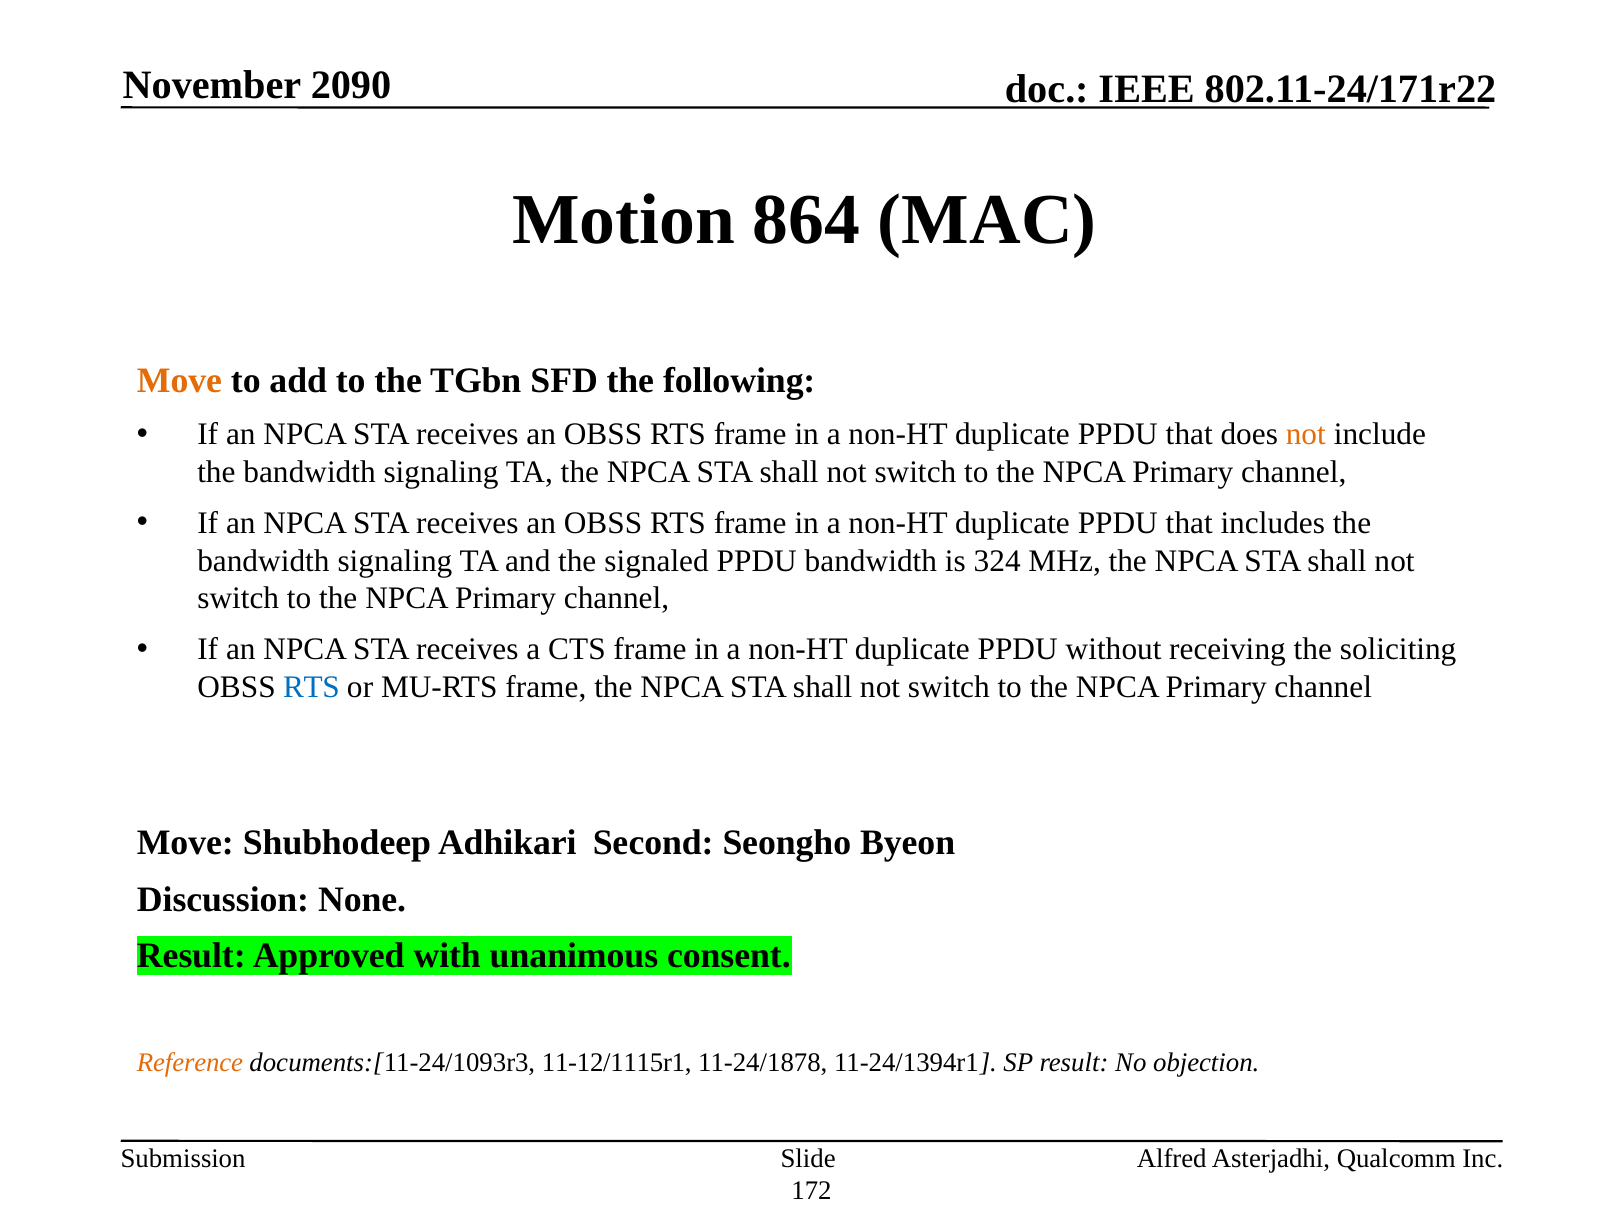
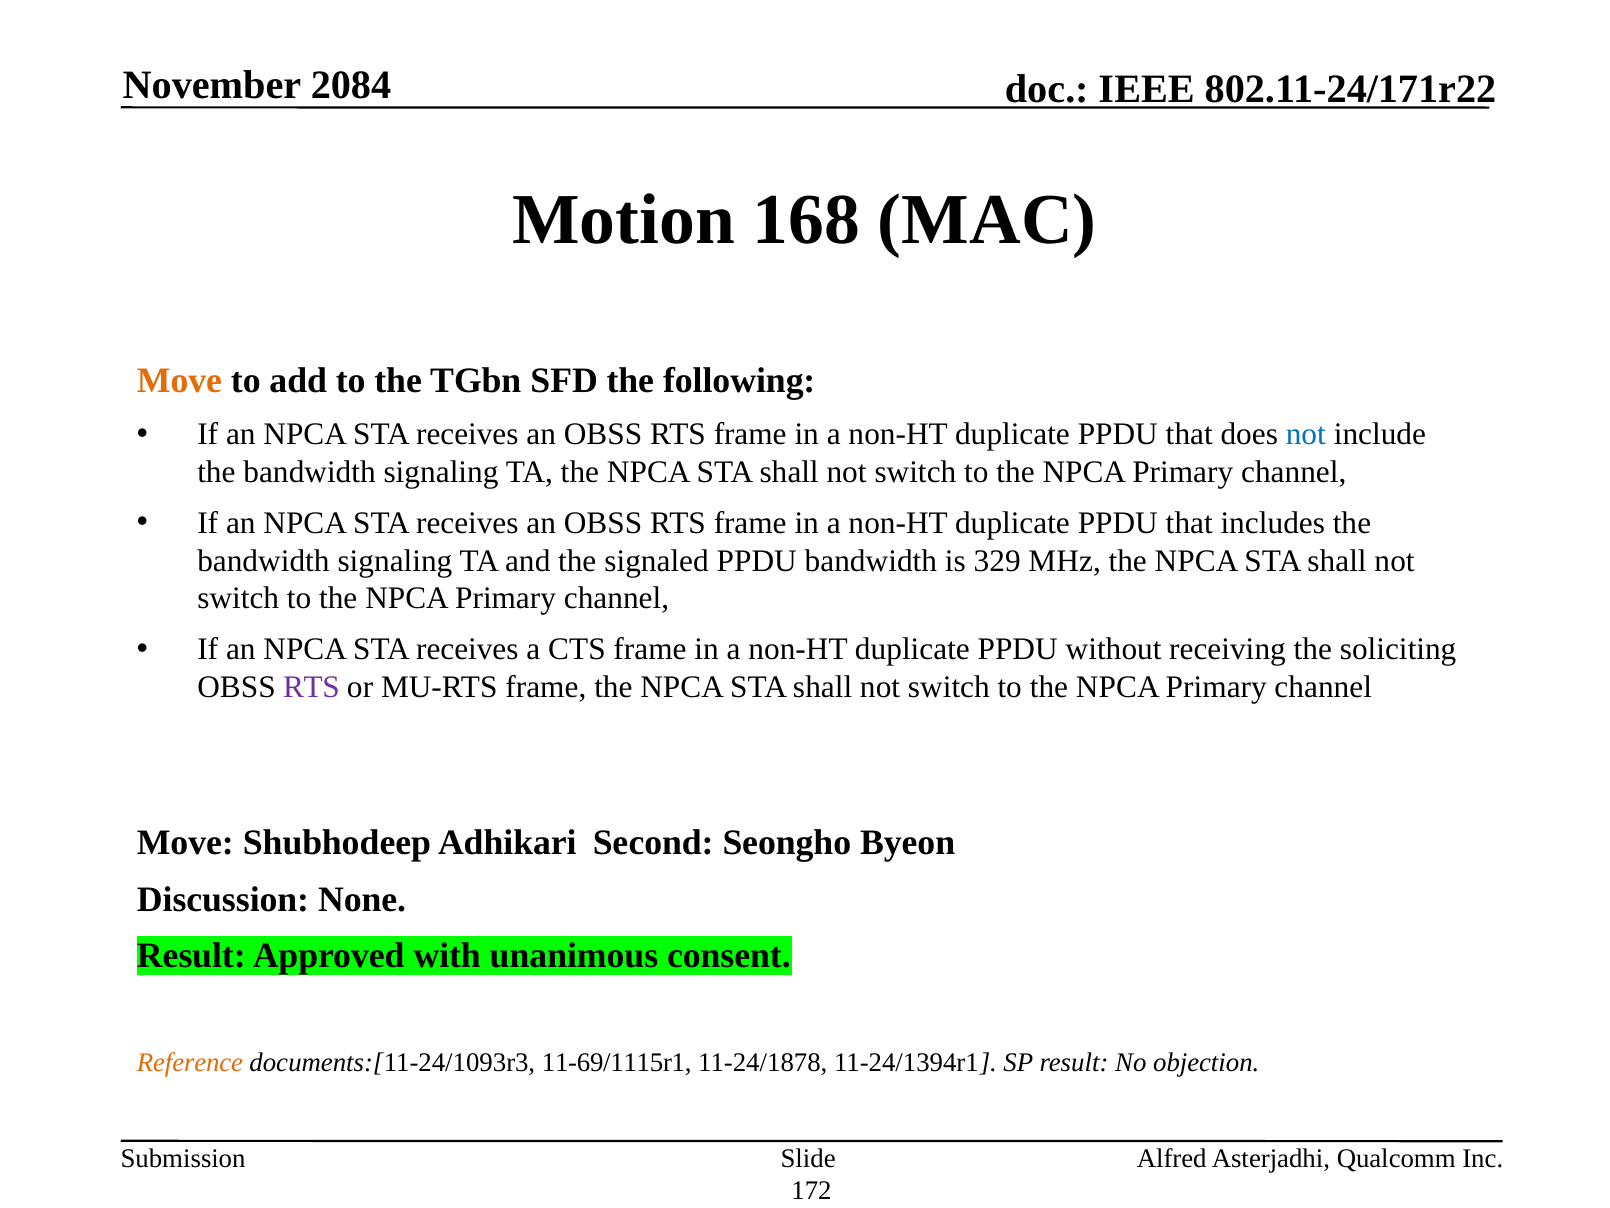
2090: 2090 -> 2084
864: 864 -> 168
not at (1306, 434) colour: orange -> blue
324: 324 -> 329
RTS at (311, 687) colour: blue -> purple
11-12/1115r1: 11-12/1115r1 -> 11-69/1115r1
